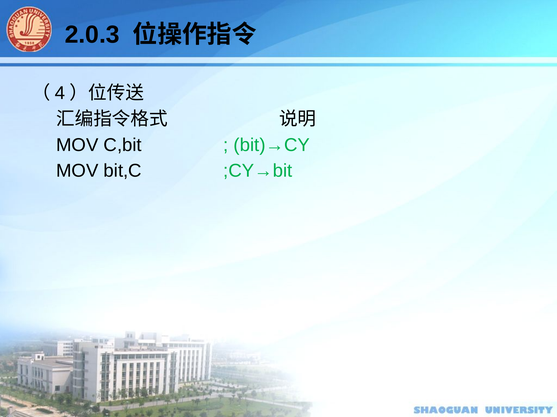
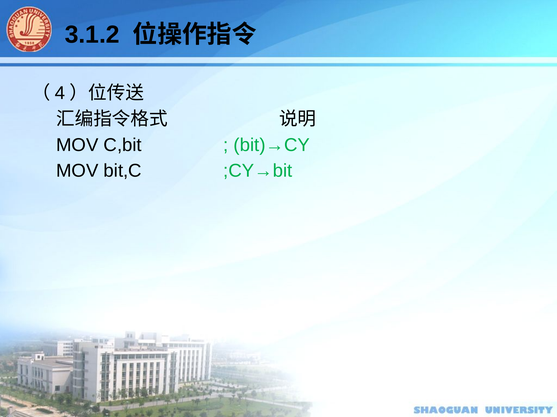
2.0.3: 2.0.3 -> 3.1.2
